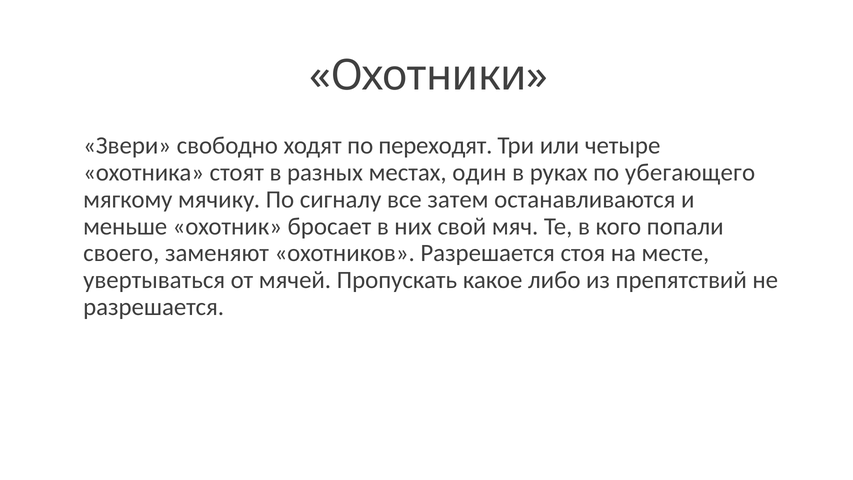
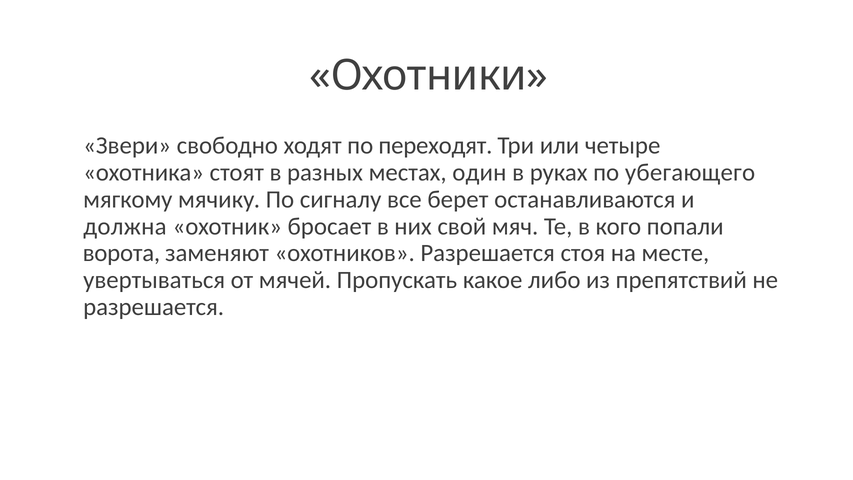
затем: затем -> берет
меньше: меньше -> должна
своего: своего -> ворота
